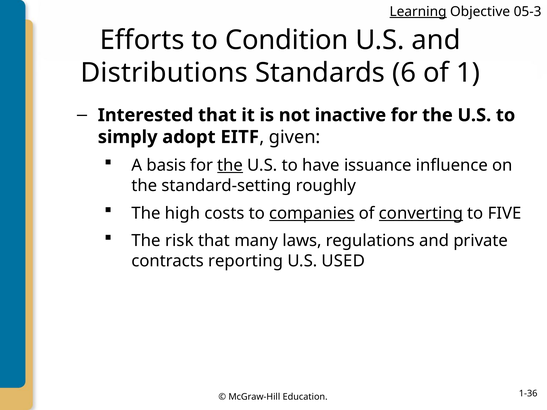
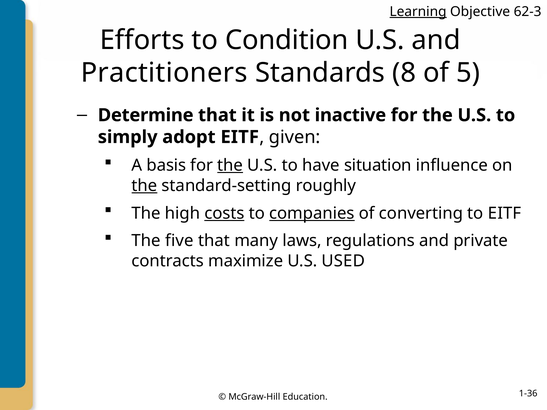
05-3: 05-3 -> 62-3
Distributions: Distributions -> Practitioners
6: 6 -> 8
1: 1 -> 5
Interested: Interested -> Determine
issuance: issuance -> situation
the at (145, 186) underline: none -> present
costs underline: none -> present
converting underline: present -> none
to FIVE: FIVE -> EITF
risk: risk -> five
reporting: reporting -> maximize
